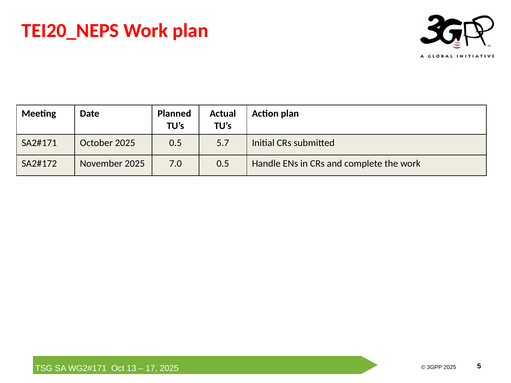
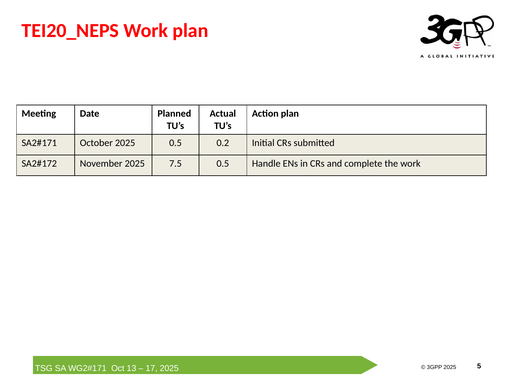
5.7: 5.7 -> 0.2
7.0: 7.0 -> 7.5
